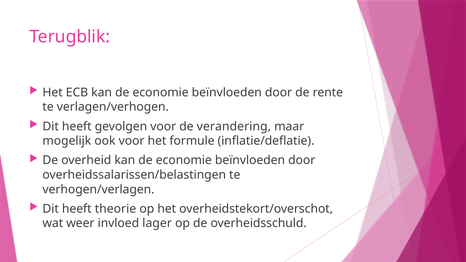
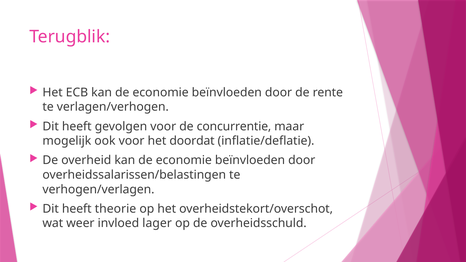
verandering: verandering -> concurrentie
formule: formule -> doordat
